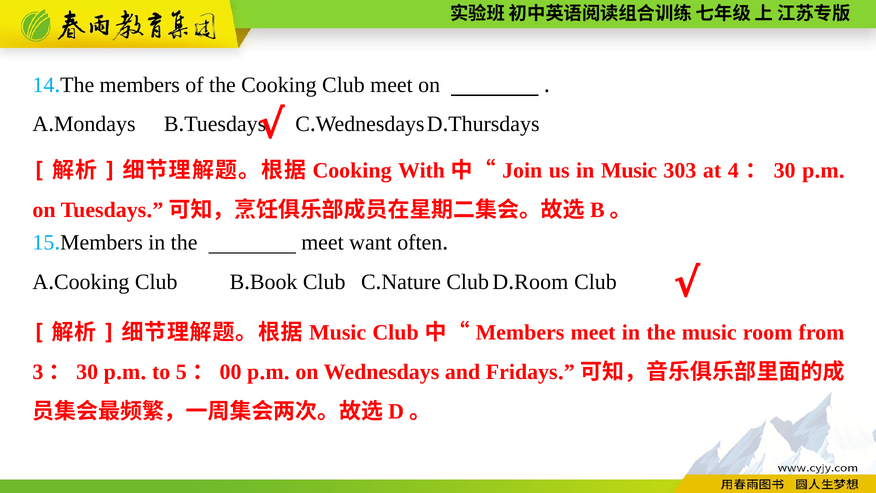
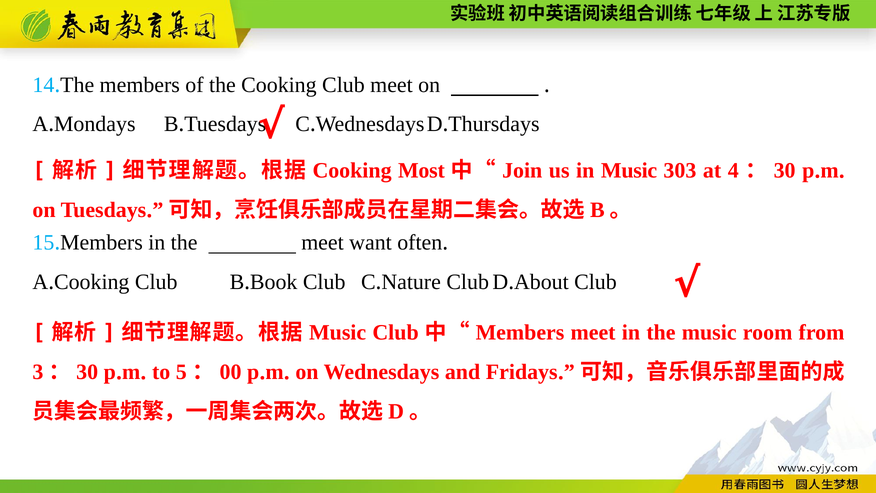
With: With -> Most
Room at (541, 282): Room -> About
